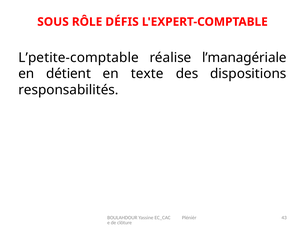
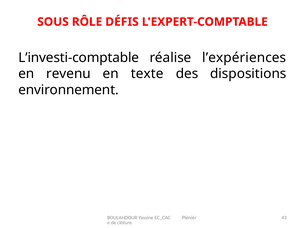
L’petite-comptable: L’petite-comptable -> L’investi-comptable
l’managériale: l’managériale -> l’expériences
détient: détient -> revenu
responsabilités: responsabilités -> environnement
